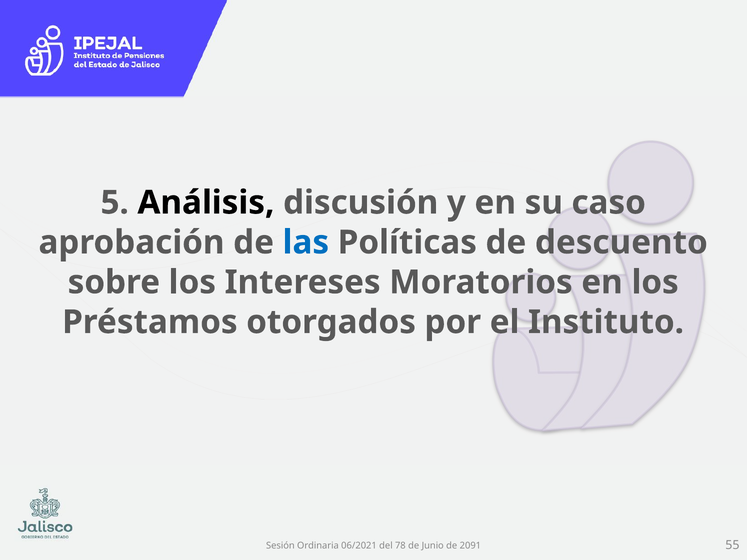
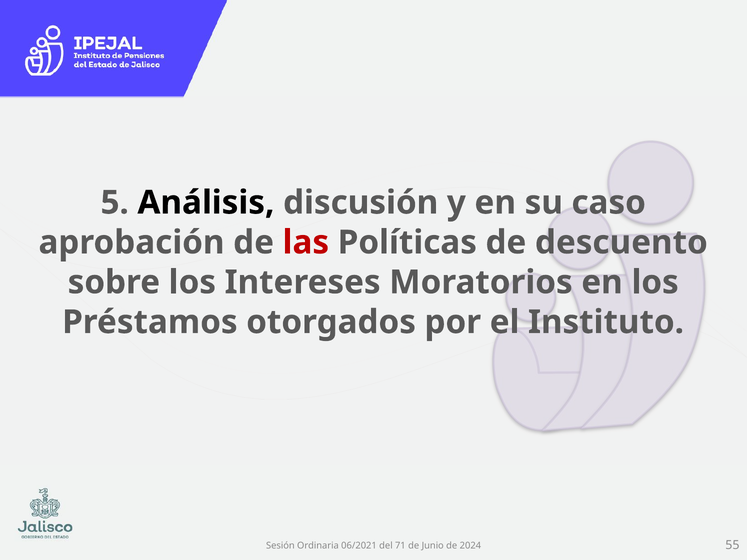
las colour: blue -> red
78: 78 -> 71
2091: 2091 -> 2024
